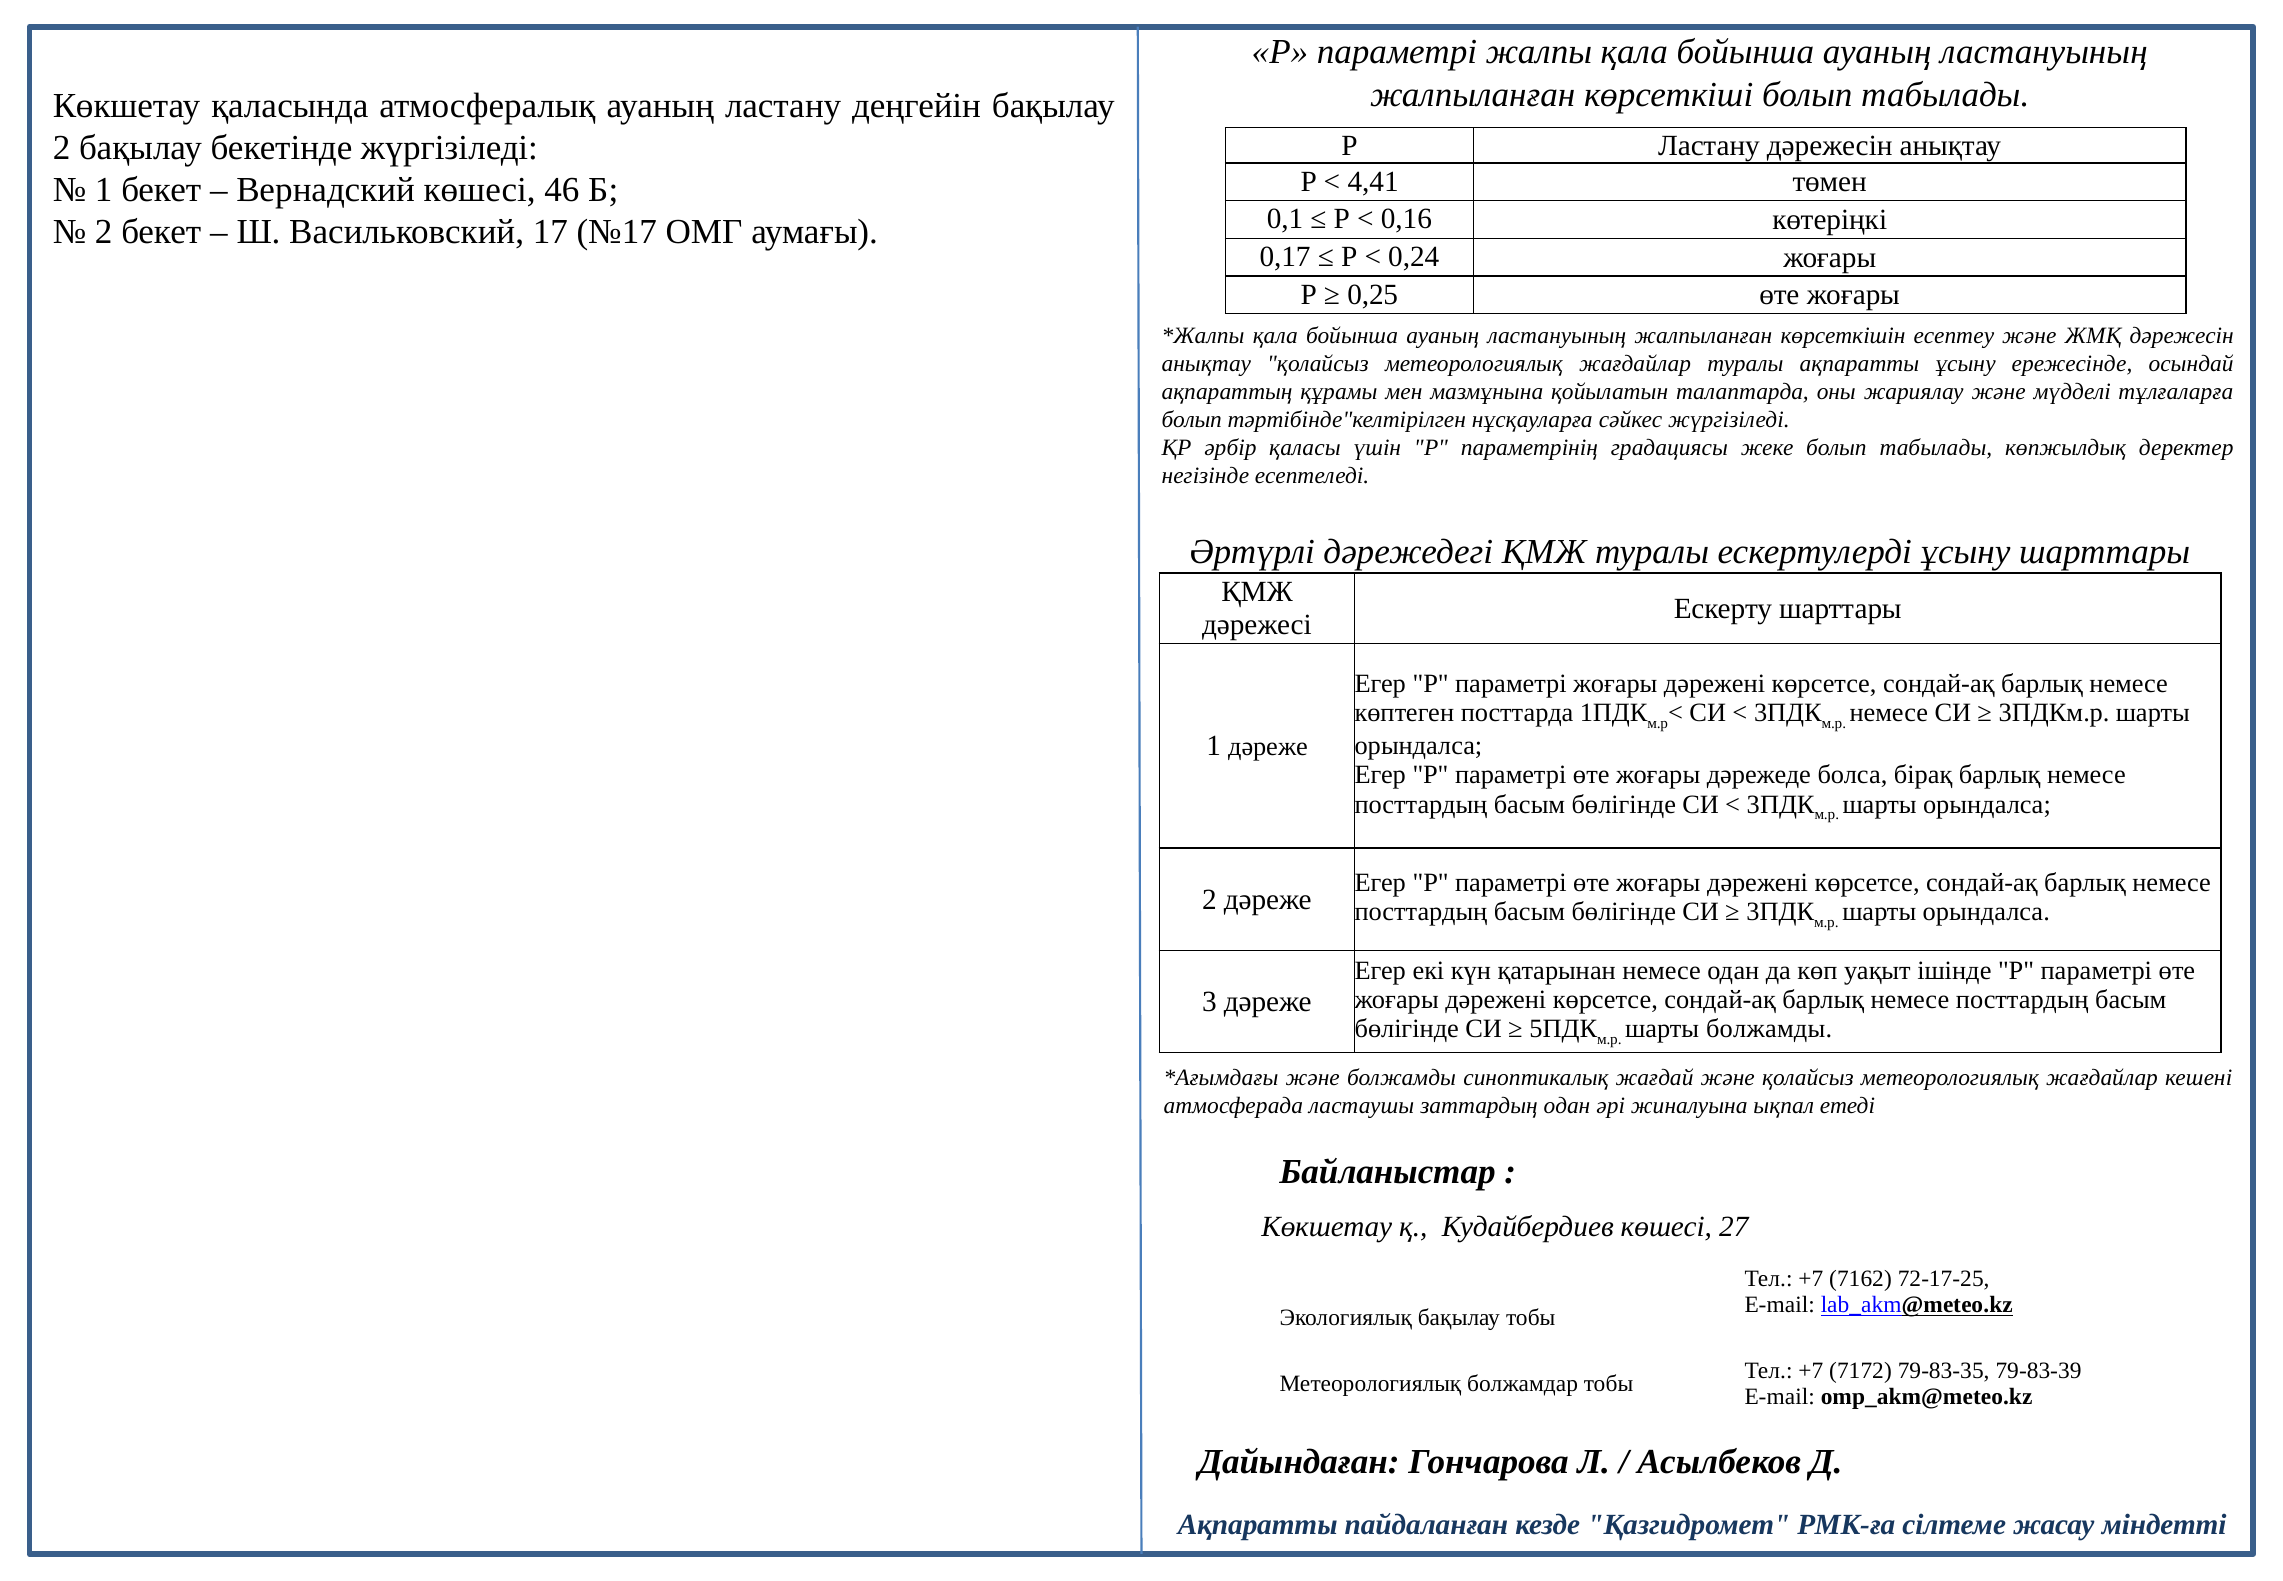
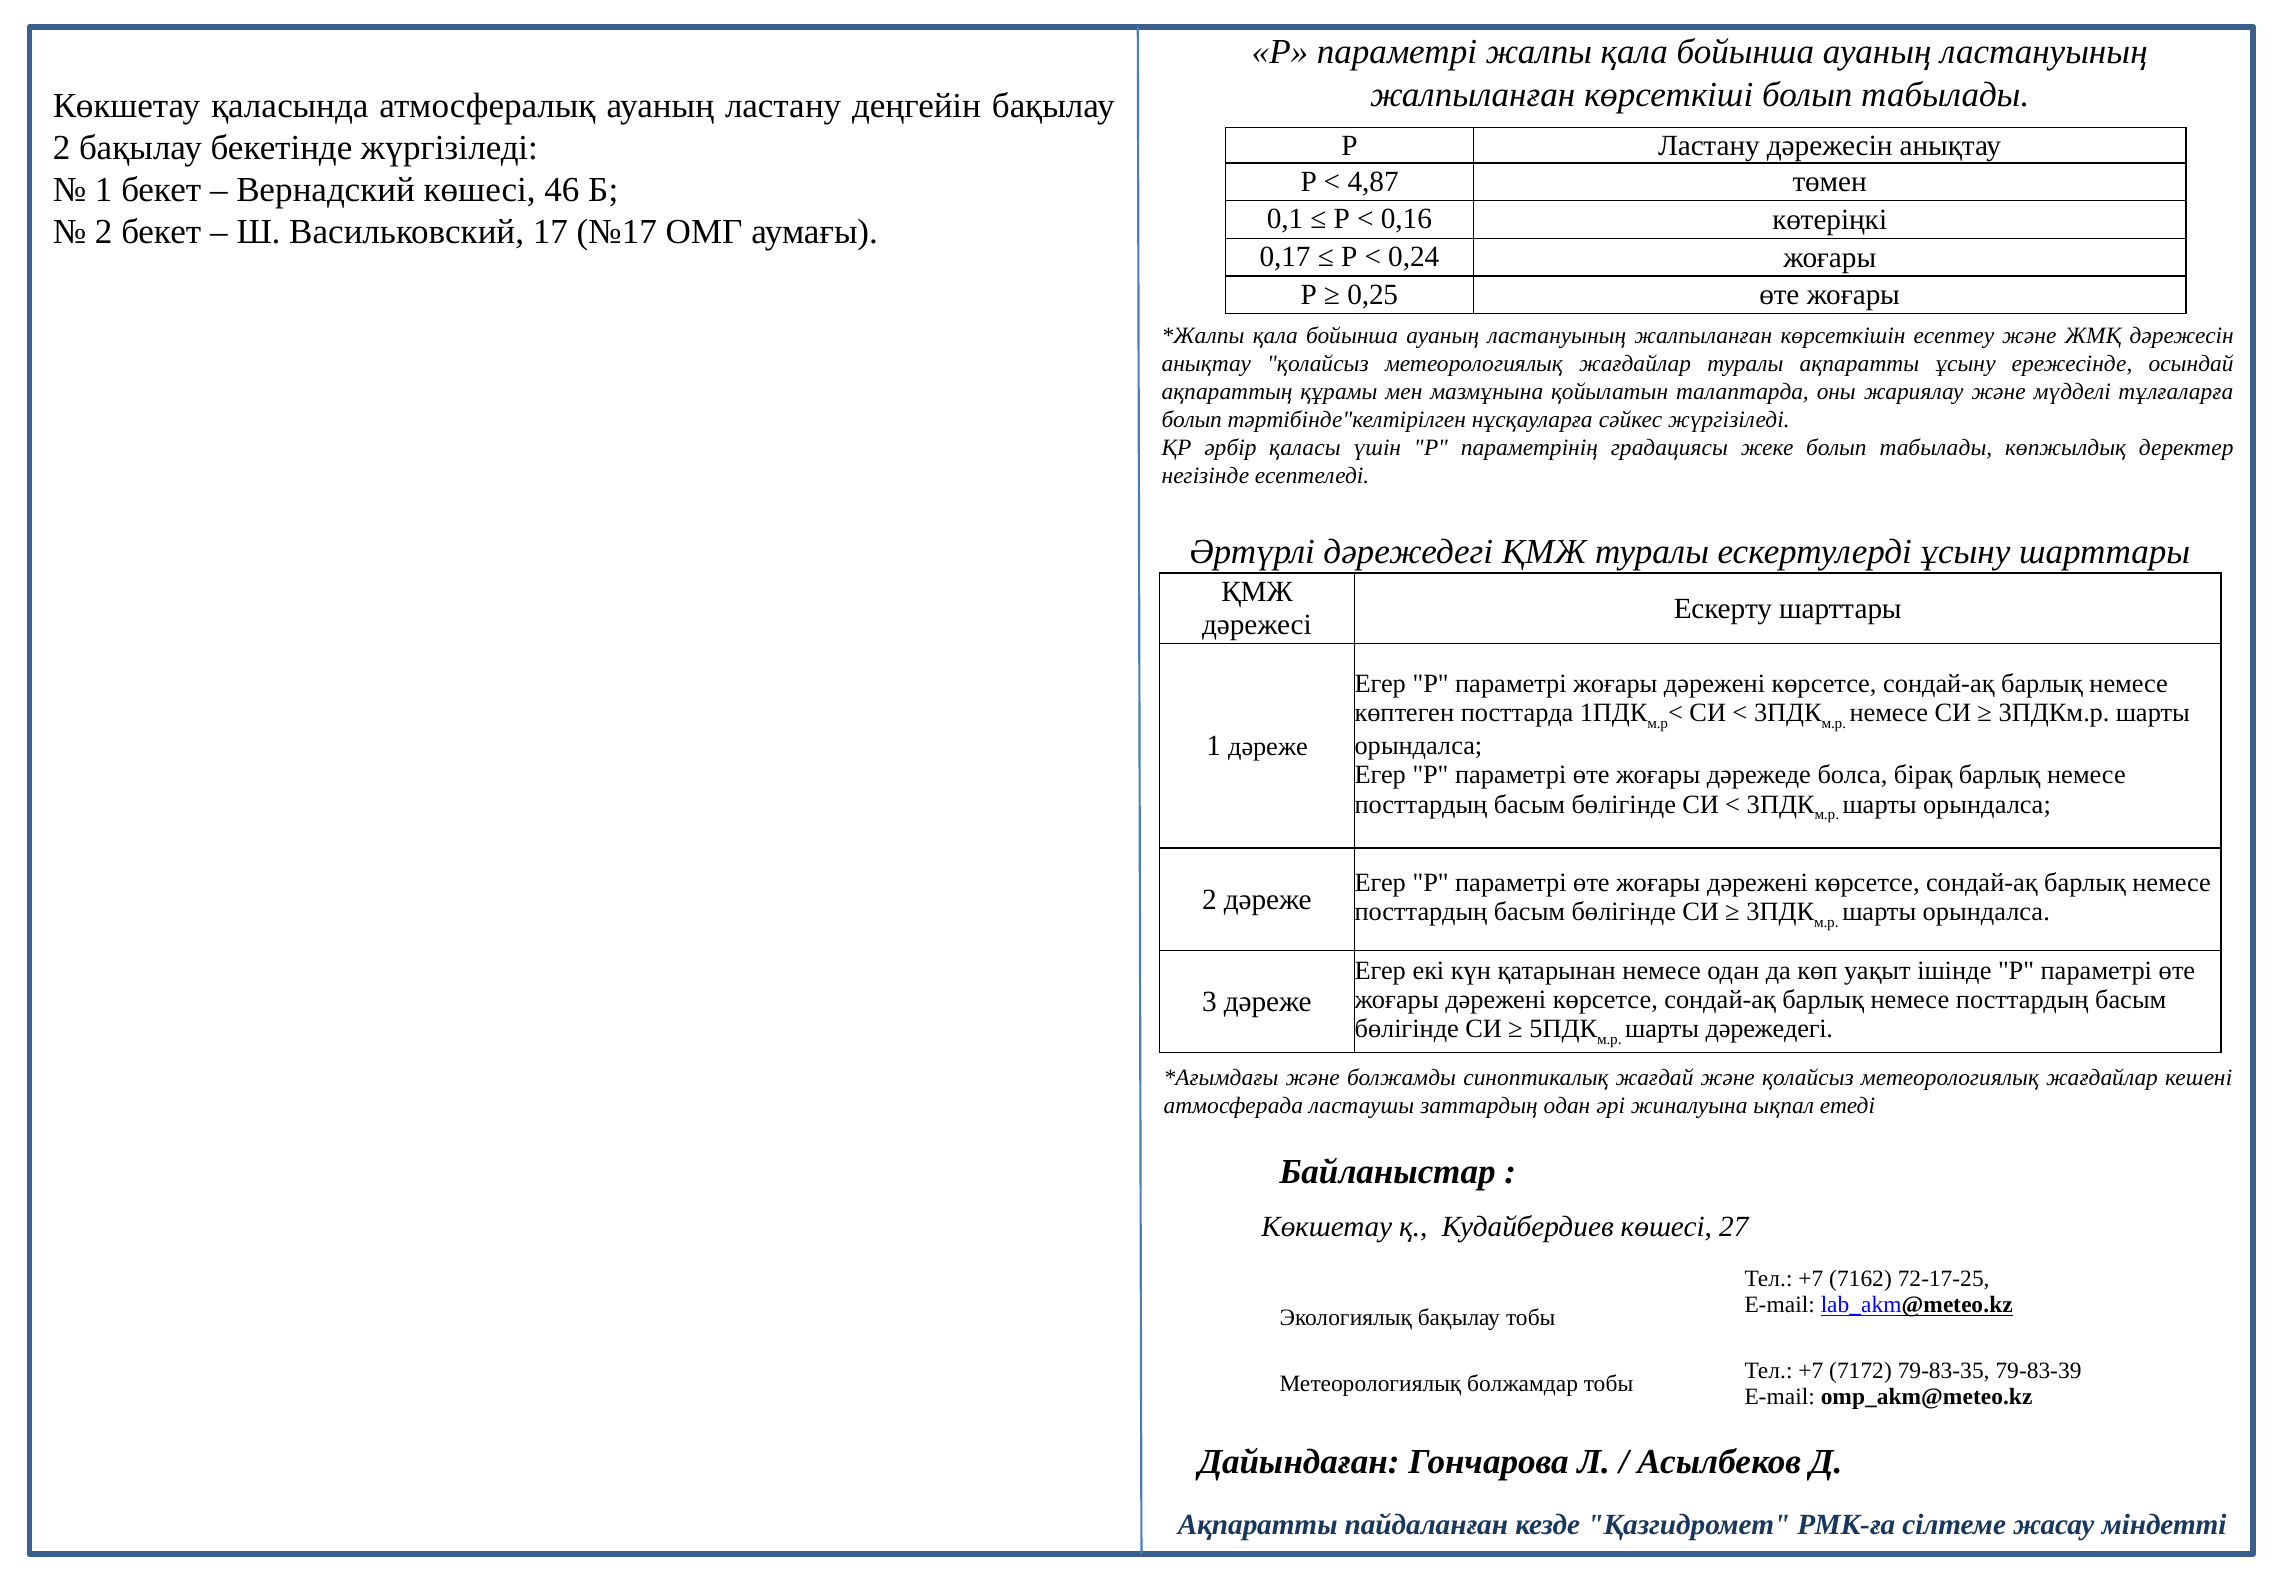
4,41: 4,41 -> 4,87
шарты болжамды: болжамды -> дәрежедегі
